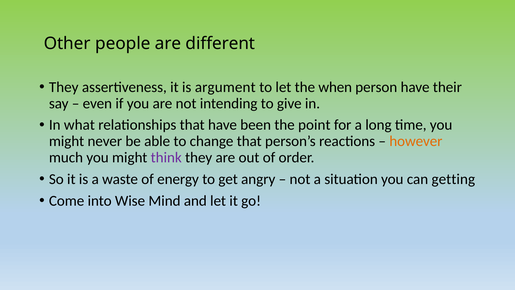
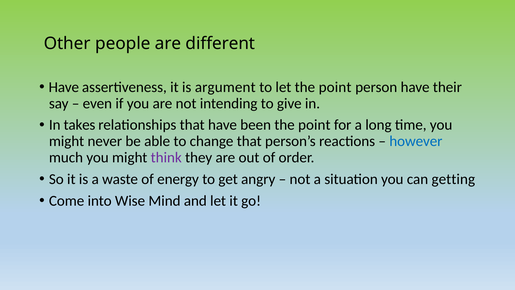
They at (64, 87): They -> Have
let the when: when -> point
what: what -> takes
however colour: orange -> blue
